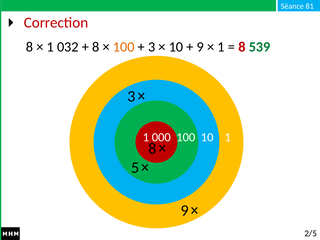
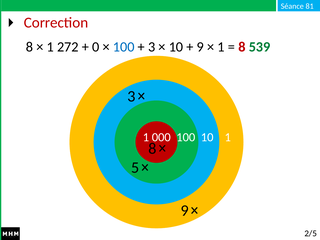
032: 032 -> 272
8 at (96, 47): 8 -> 0
100 at (124, 47) colour: orange -> blue
